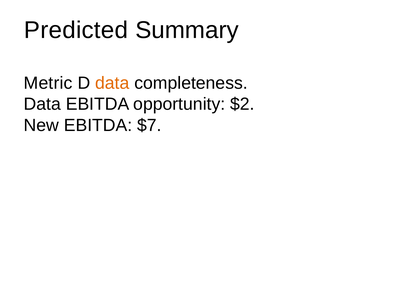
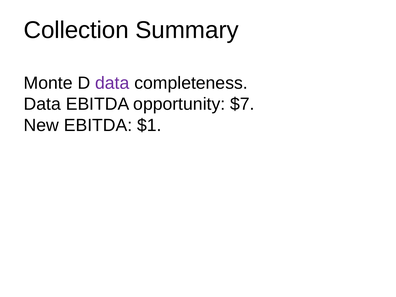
Predicted: Predicted -> Collection
Metric: Metric -> Monte
data at (112, 83) colour: orange -> purple
$2: $2 -> $7
$7: $7 -> $1
